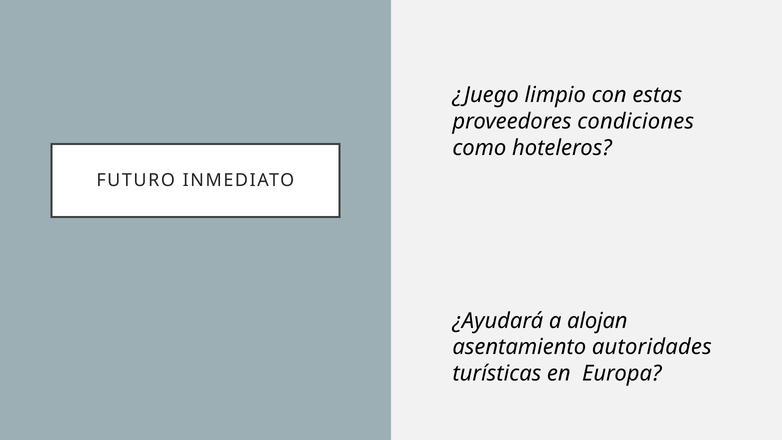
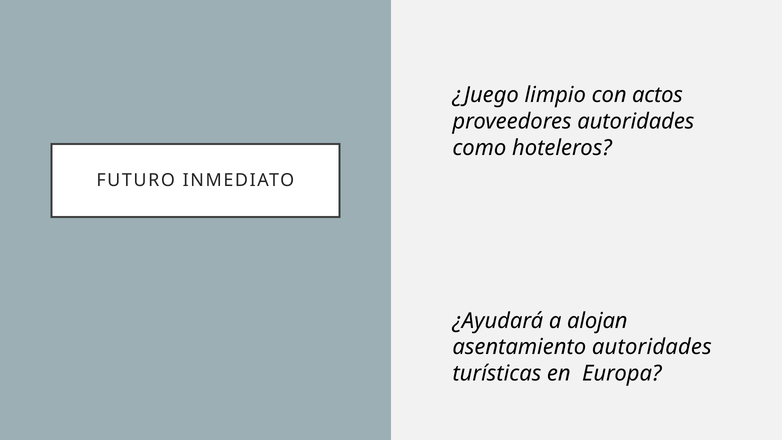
estas: estas -> actos
proveedores condiciones: condiciones -> autoridades
